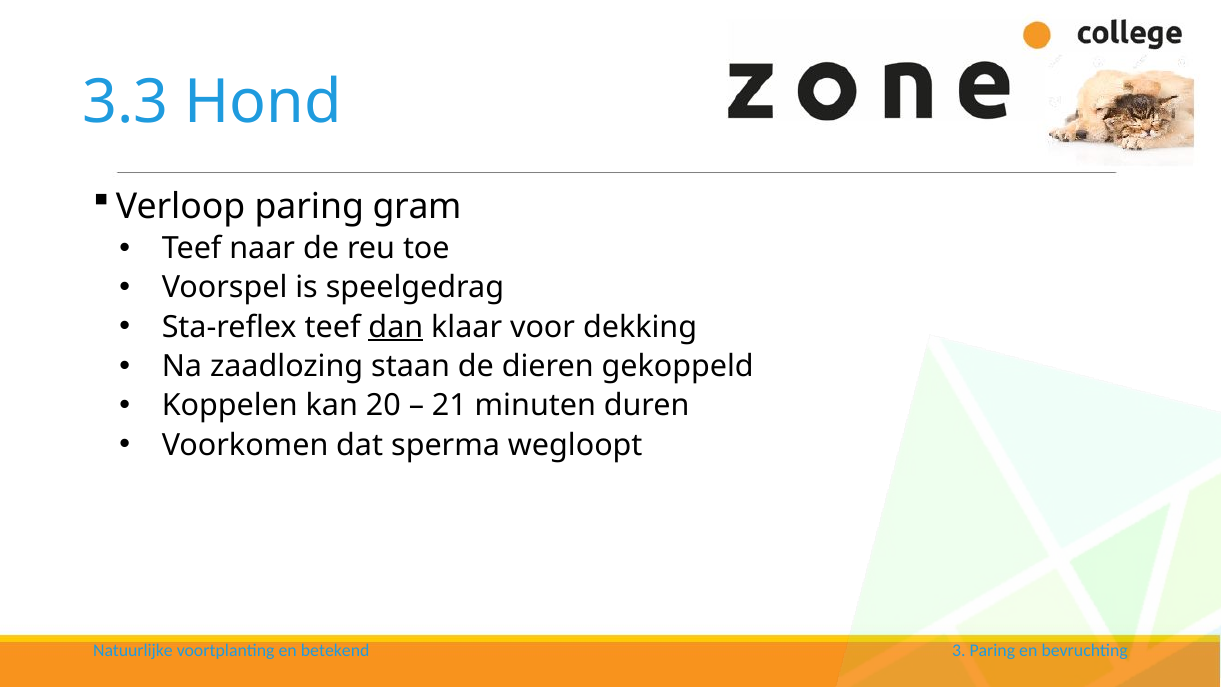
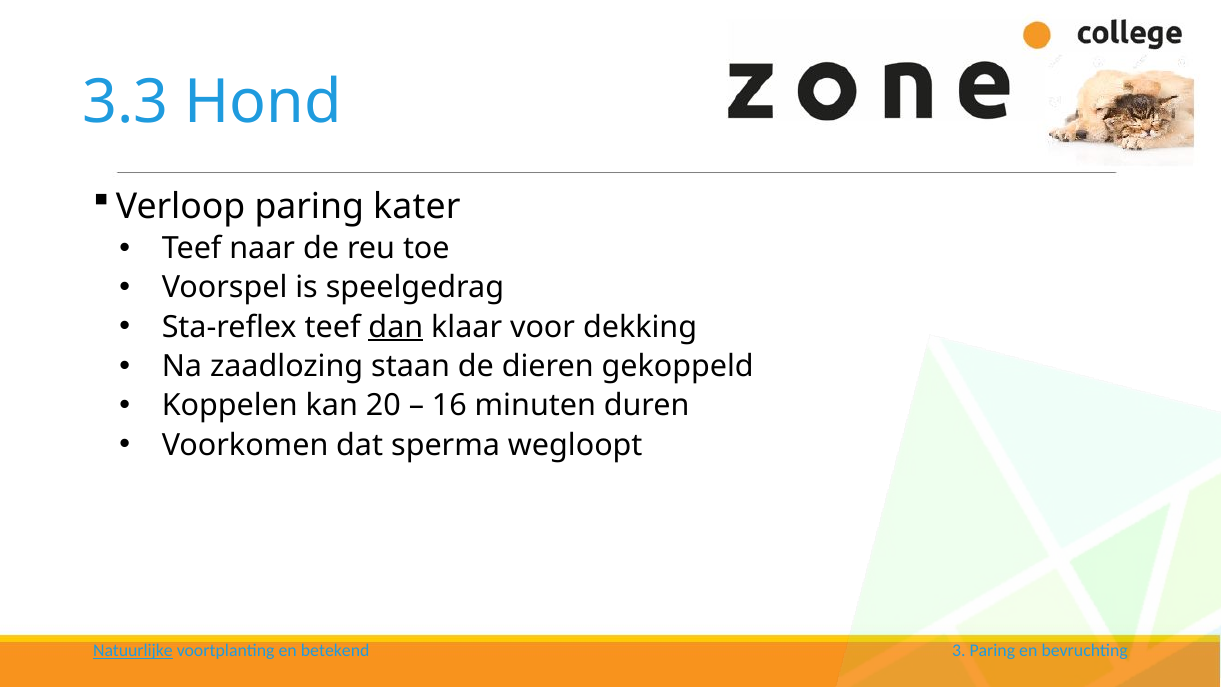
gram: gram -> kater
21: 21 -> 16
Natuurlijke underline: none -> present
